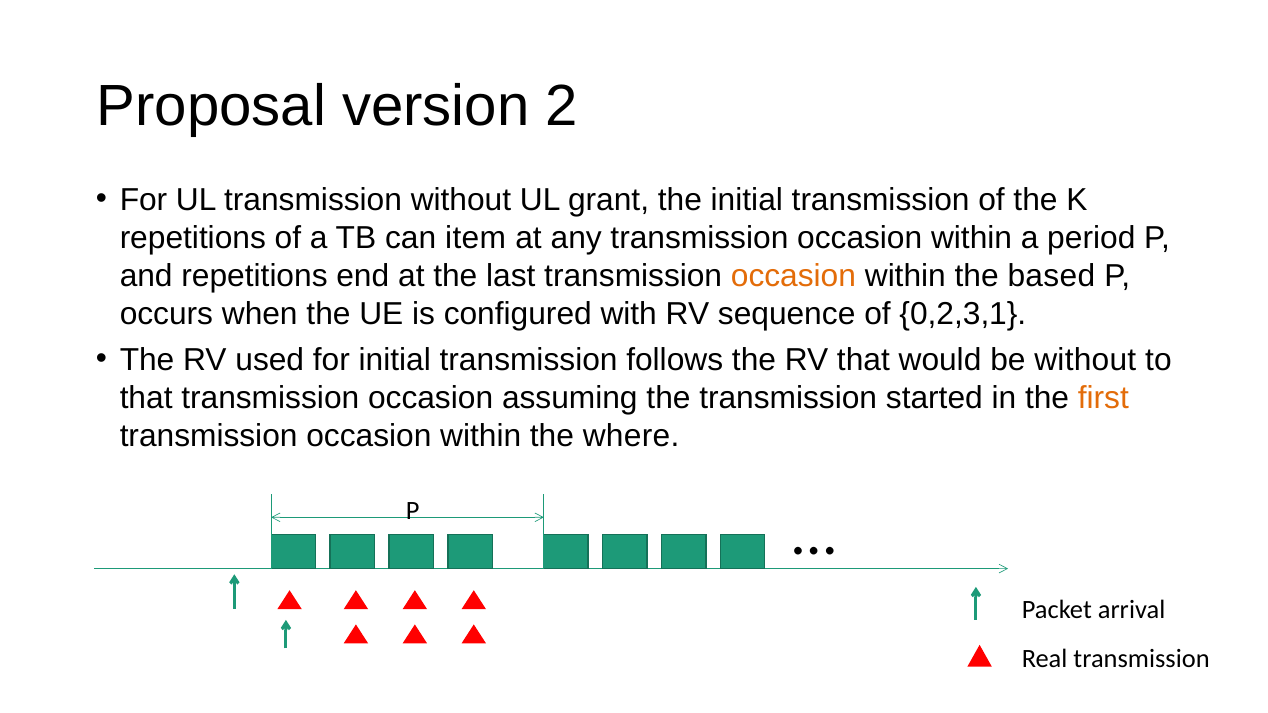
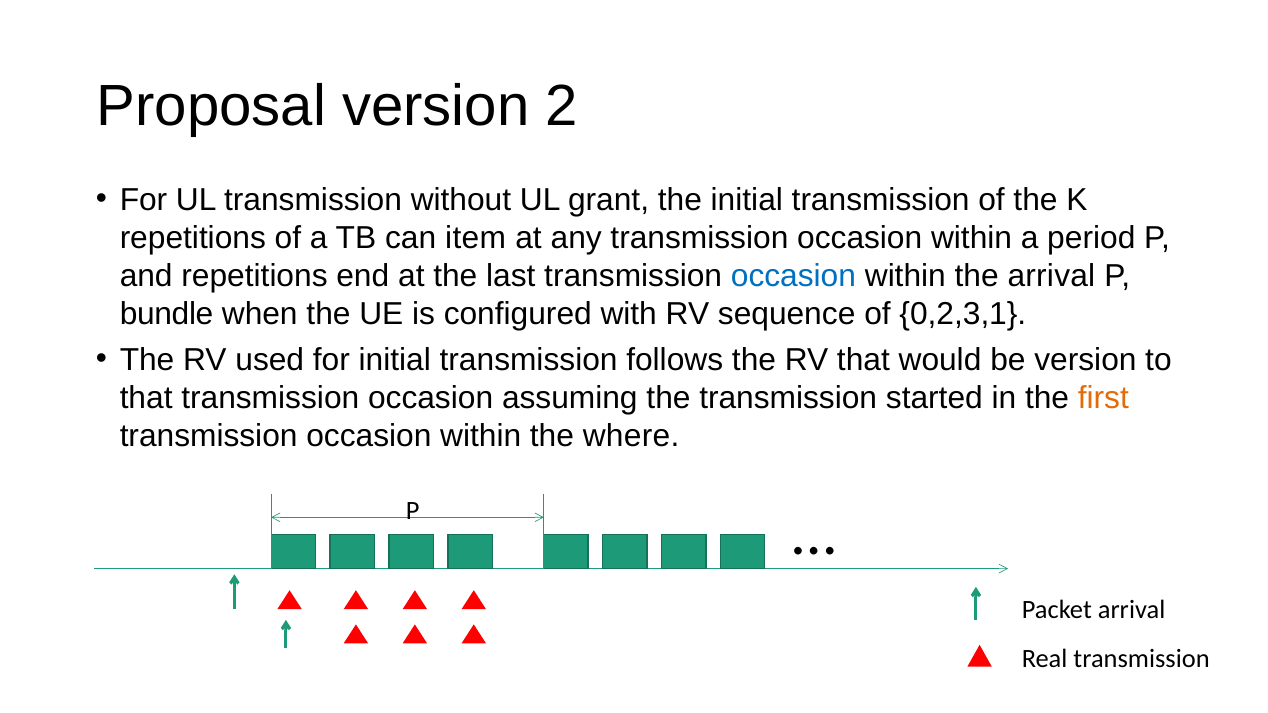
occasion at (793, 276) colour: orange -> blue
the based: based -> arrival
occurs: occurs -> bundle
be without: without -> version
